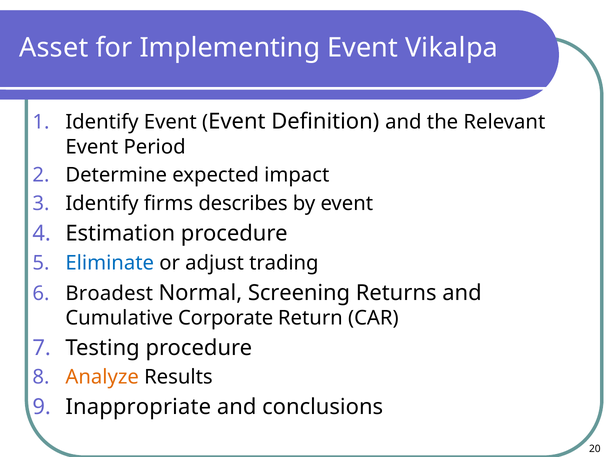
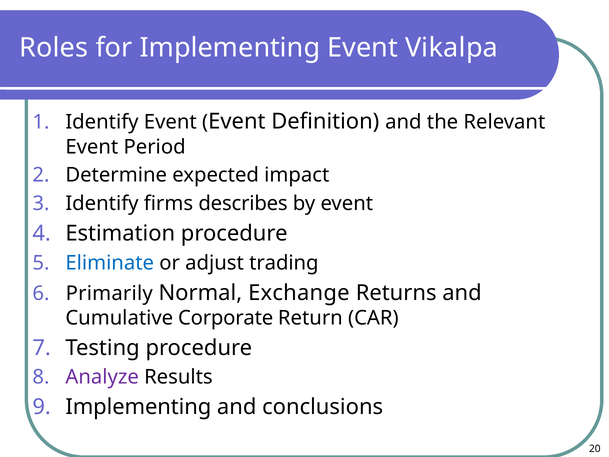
Asset: Asset -> Roles
Broadest: Broadest -> Primarily
Screening: Screening -> Exchange
Analyze colour: orange -> purple
Inappropriate at (138, 407): Inappropriate -> Implementing
